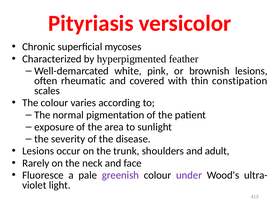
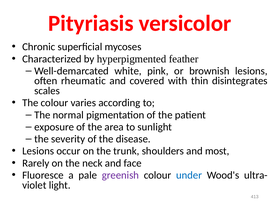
constipation: constipation -> disintegrates
adult: adult -> most
under colour: purple -> blue
